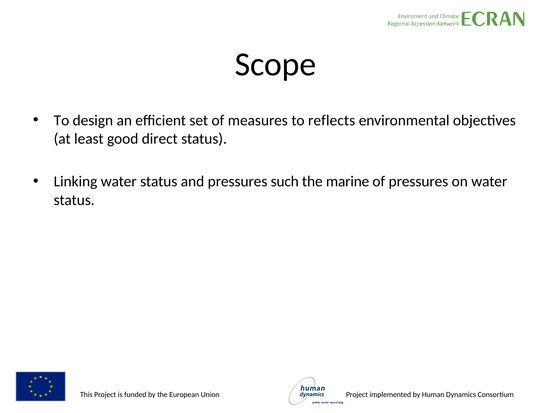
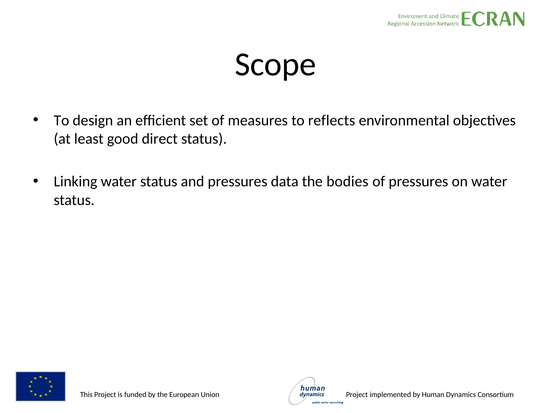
such: such -> data
marine: marine -> bodies
